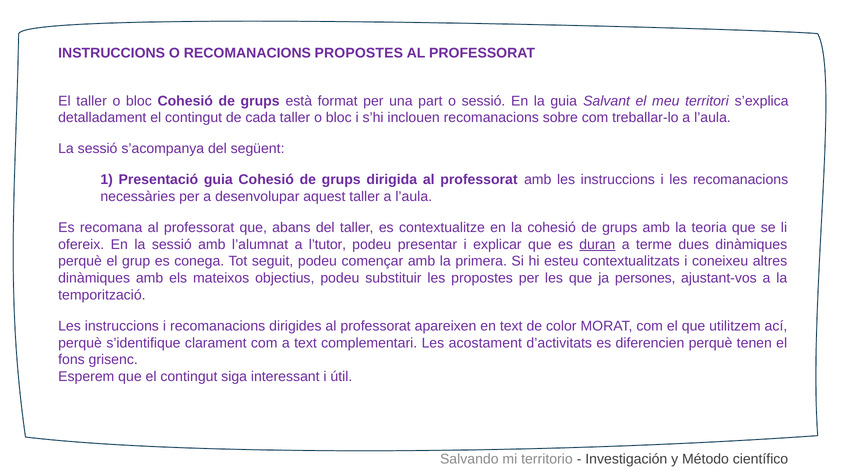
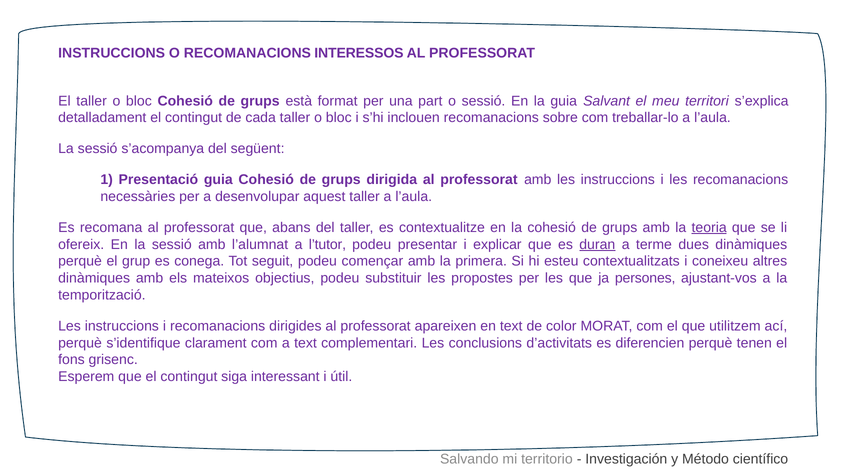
RECOMANACIONS PROPOSTES: PROPOSTES -> INTERESSOS
teoria underline: none -> present
acostament: acostament -> conclusions
